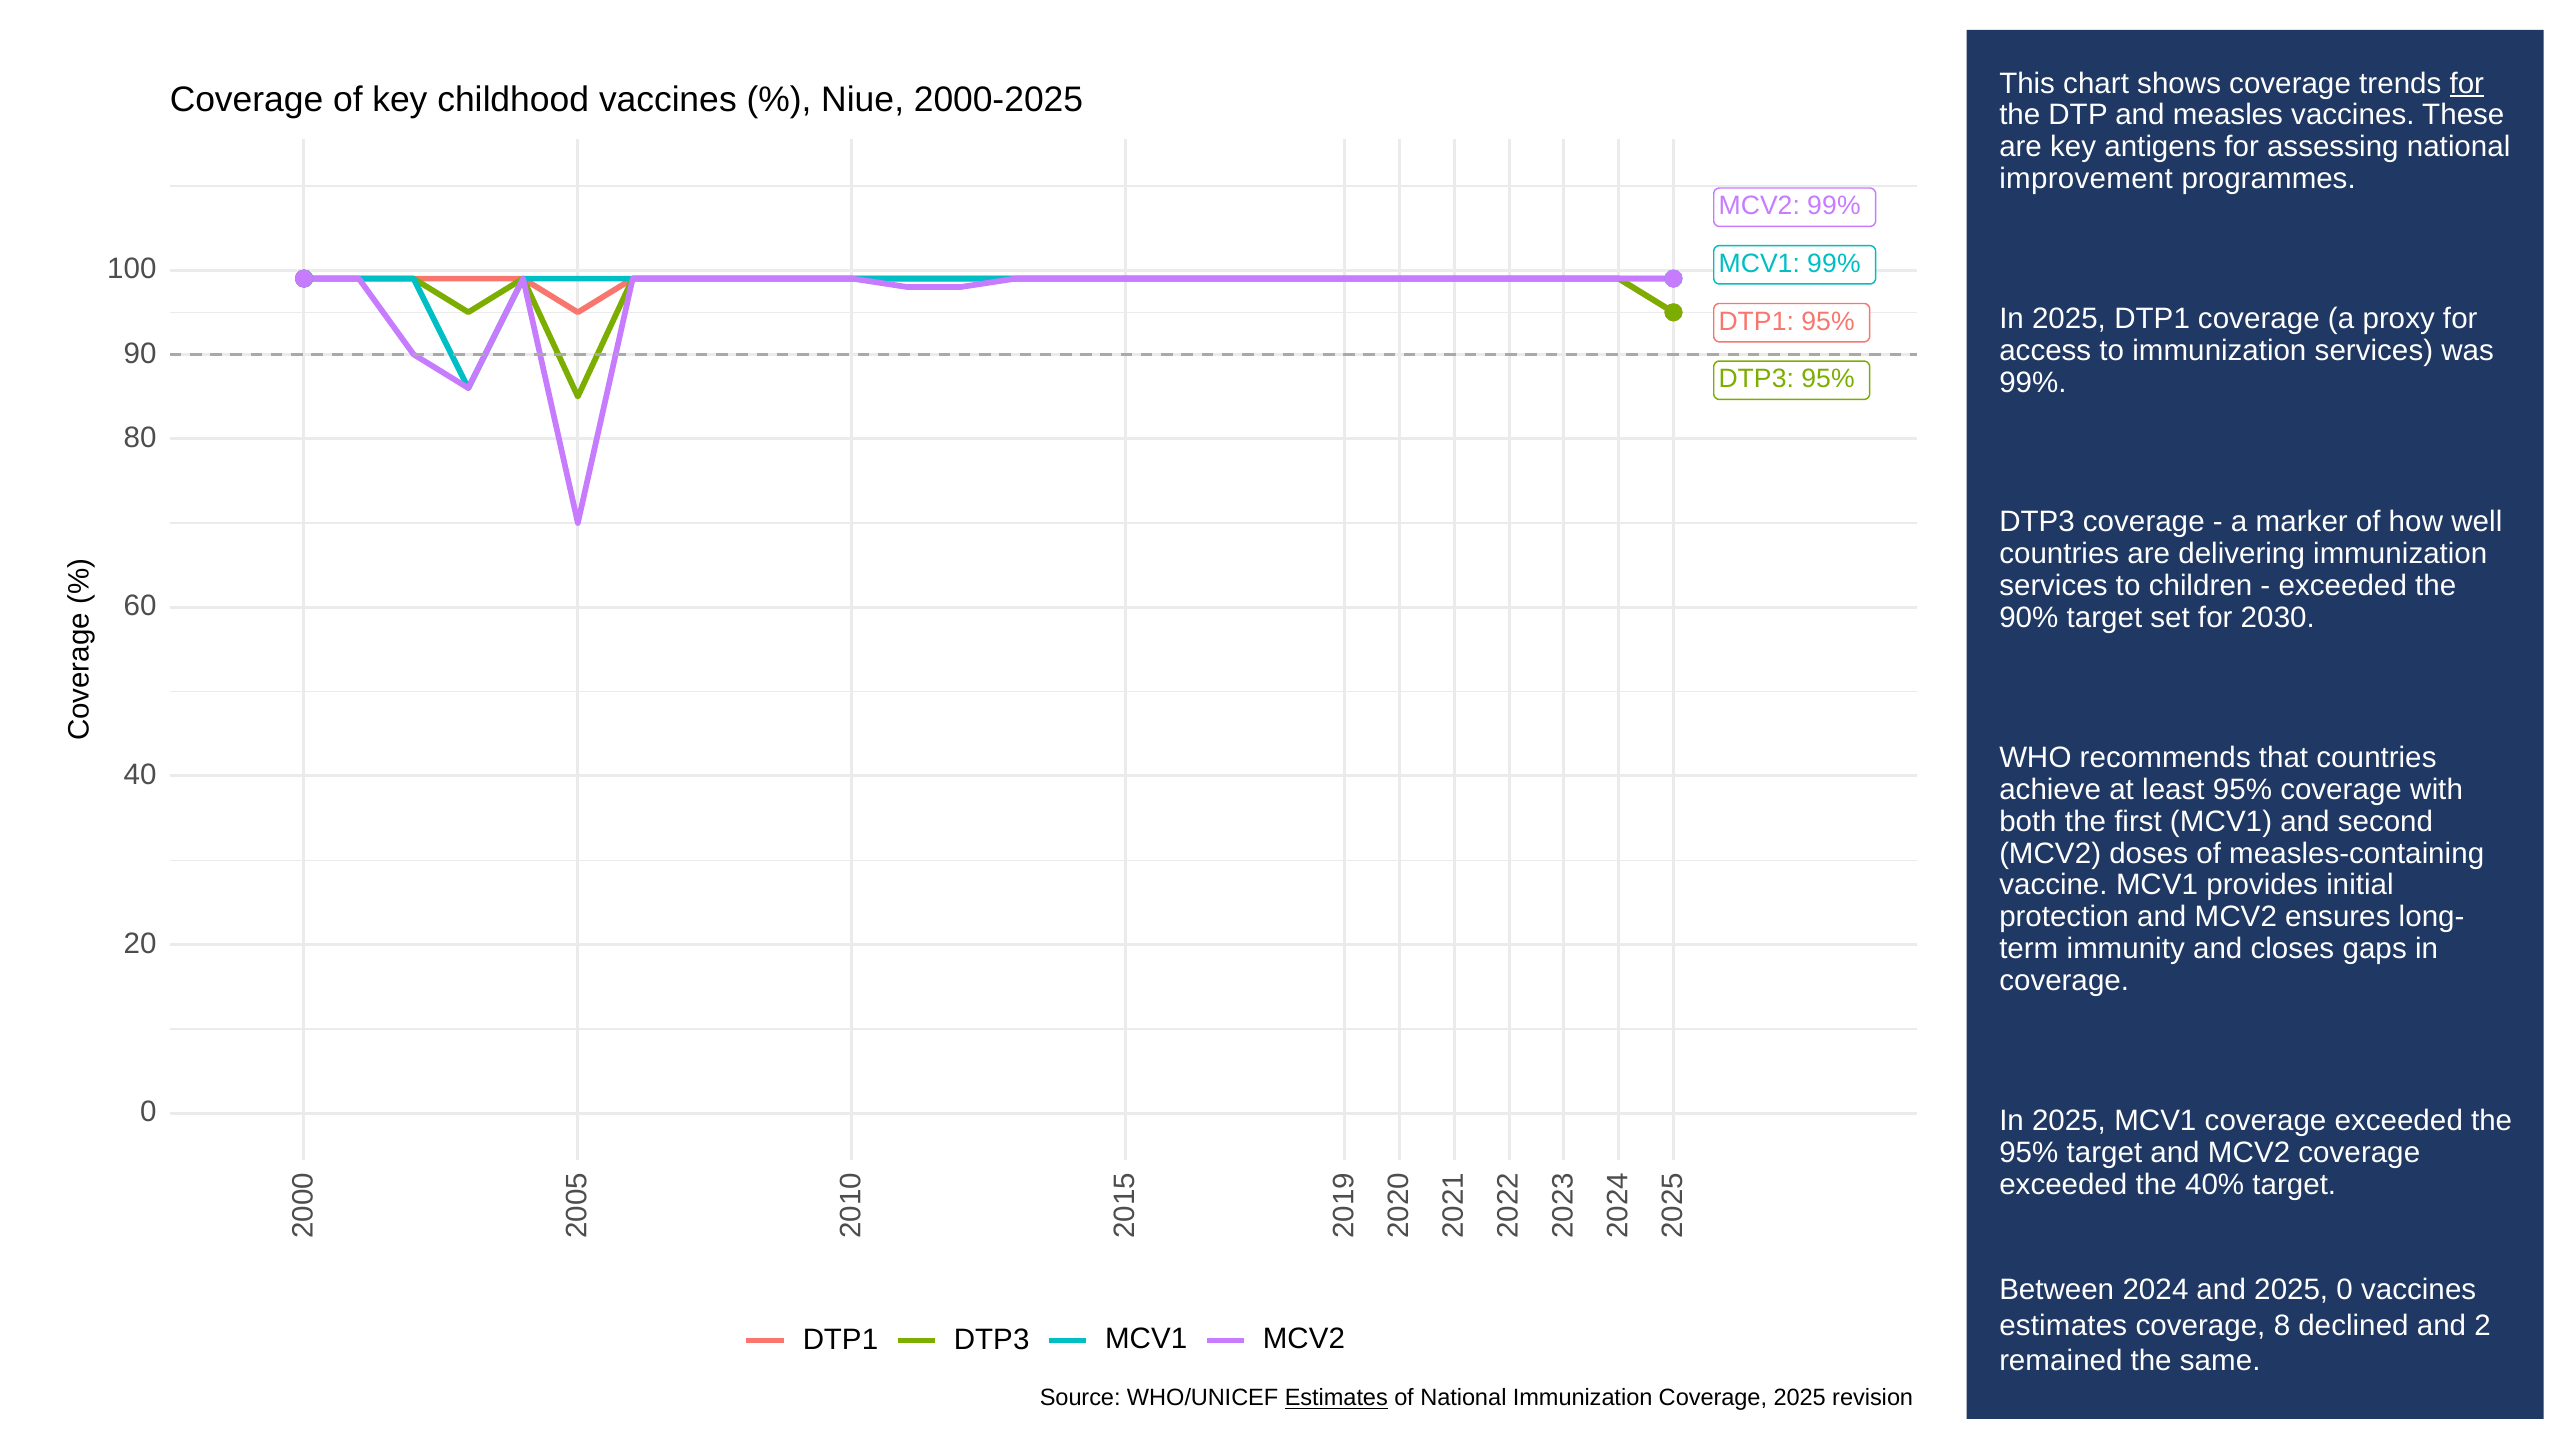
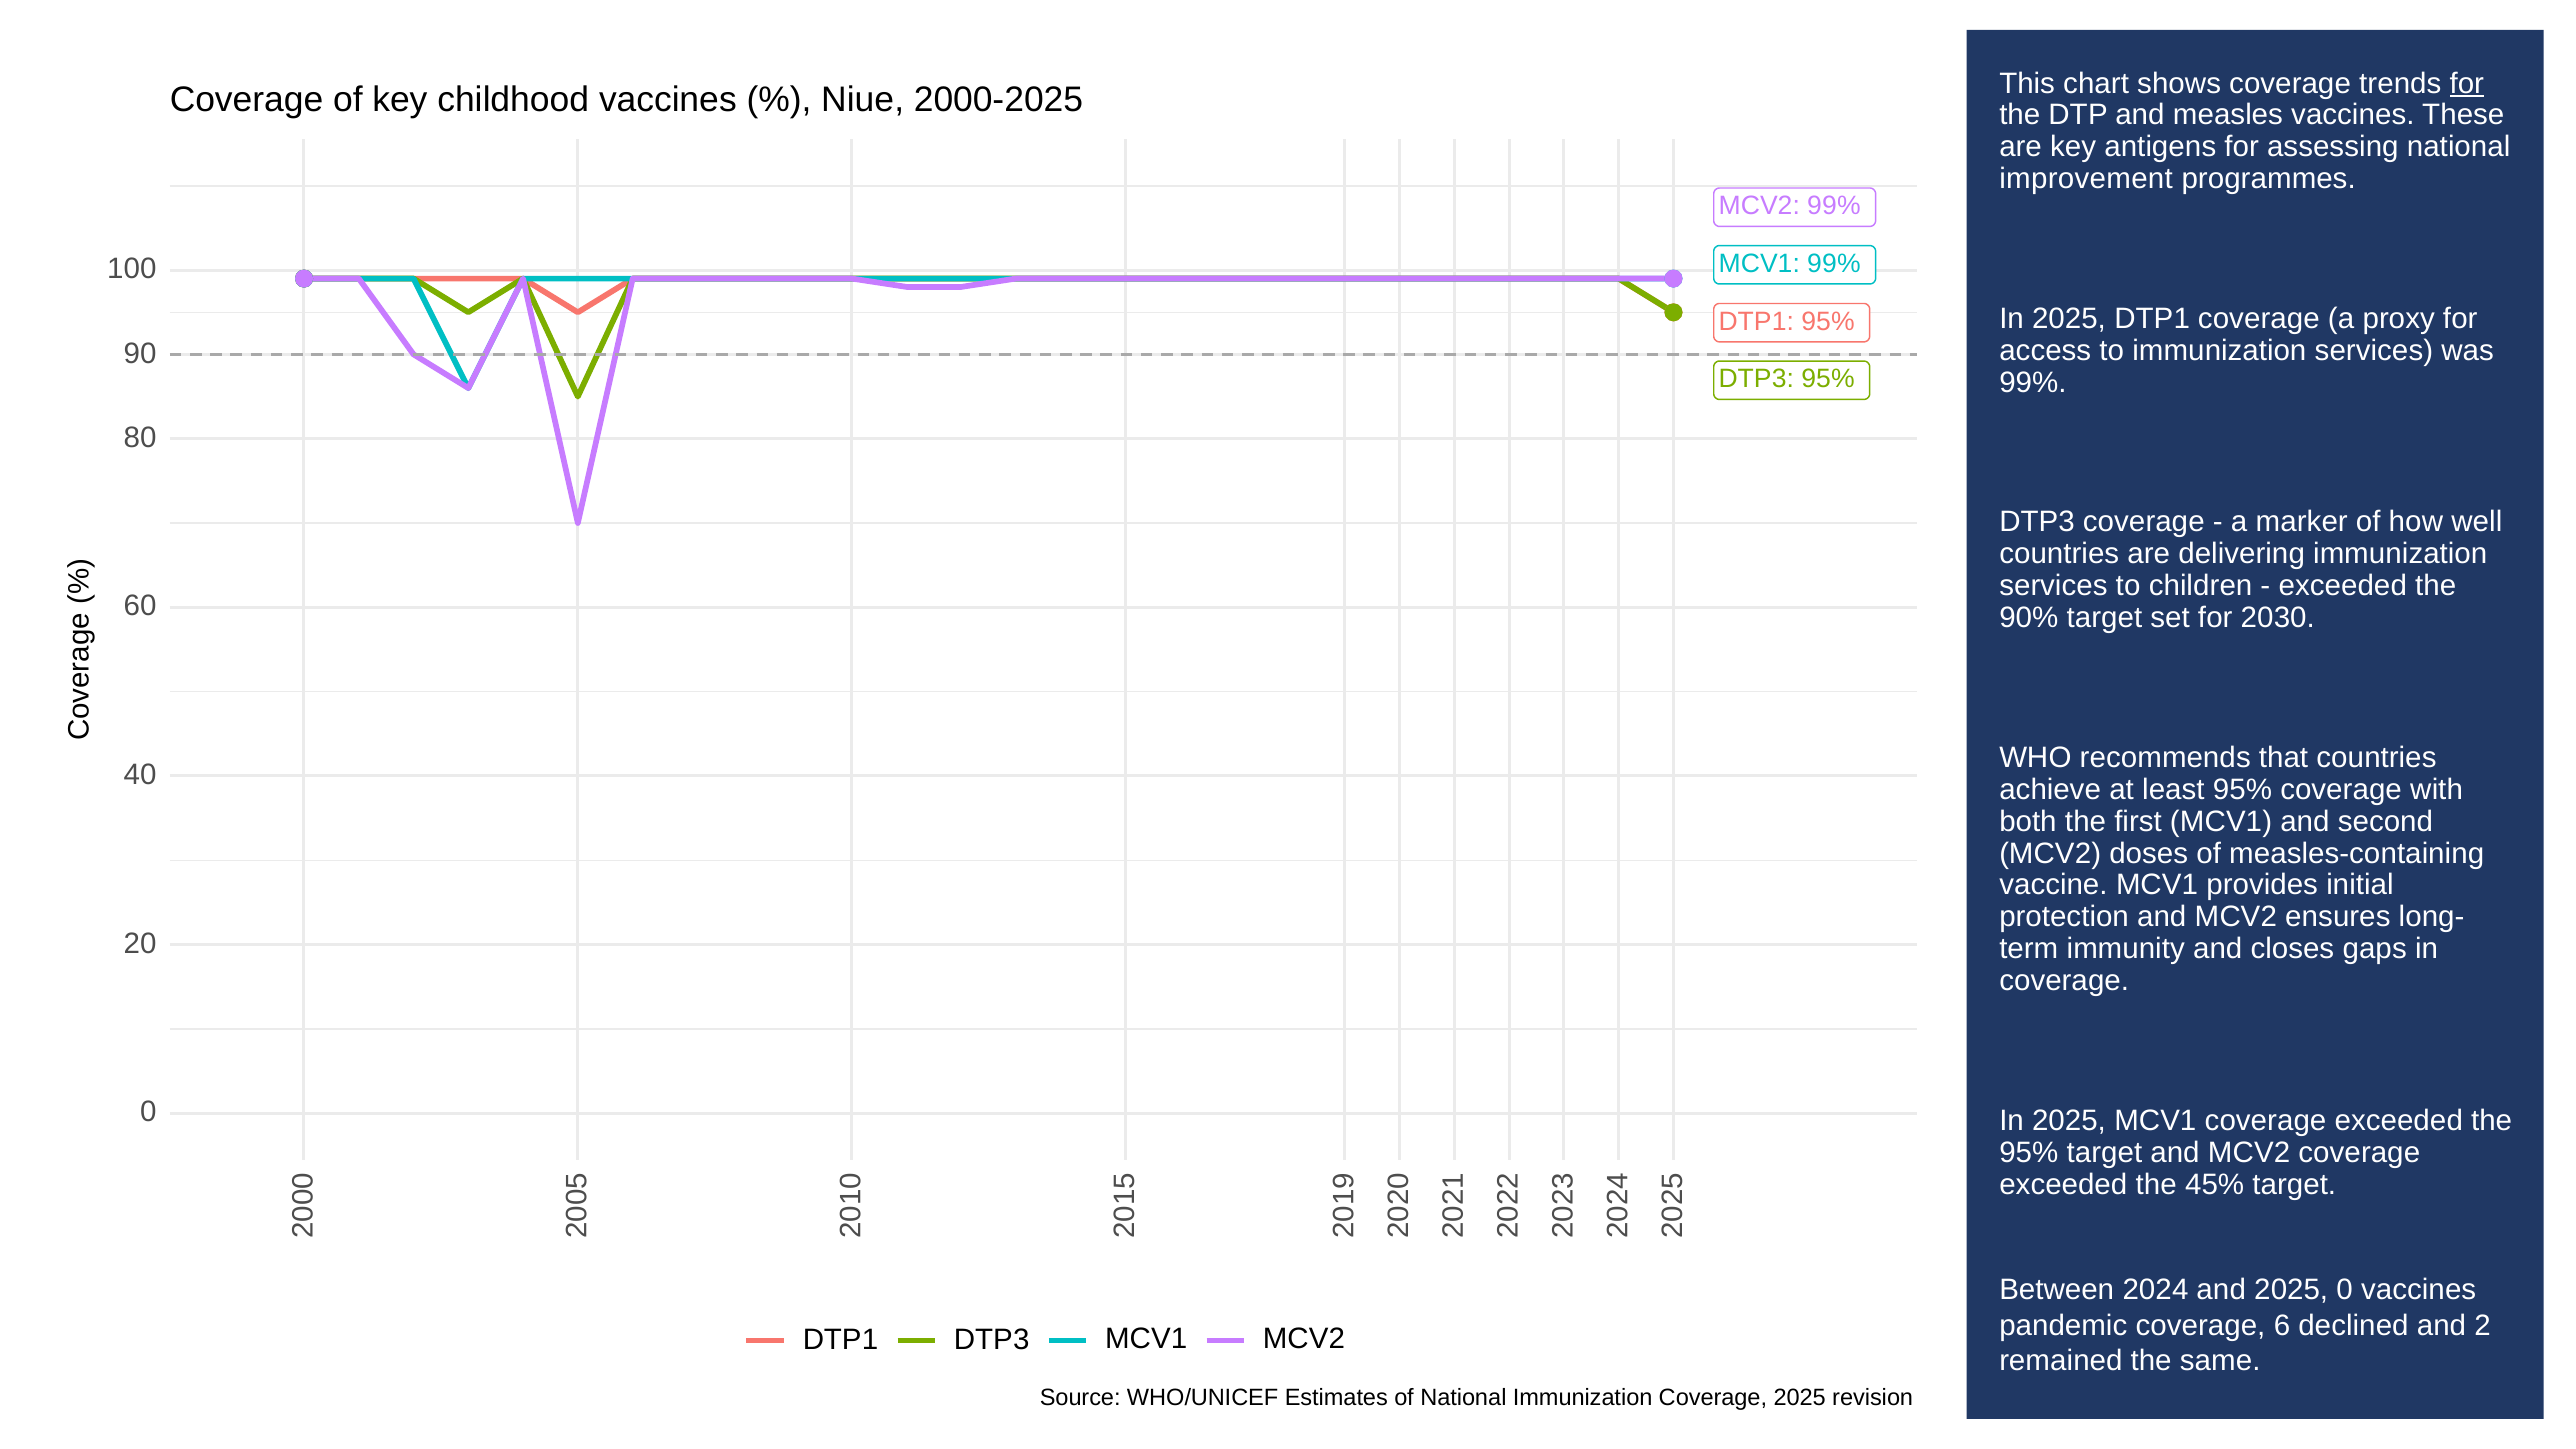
40%: 40% -> 45%
estimates at (2063, 1325): estimates -> pandemic
8: 8 -> 6
Estimates at (1336, 1398) underline: present -> none
